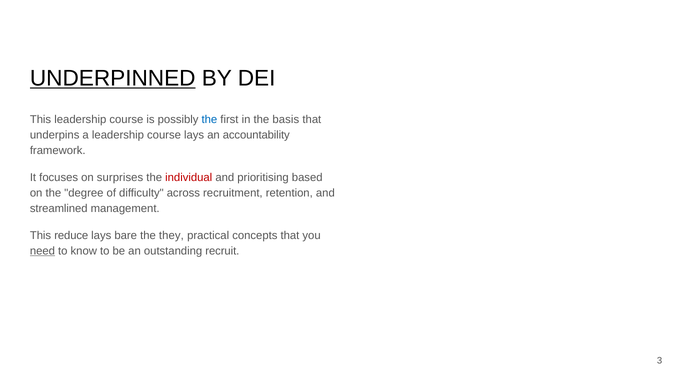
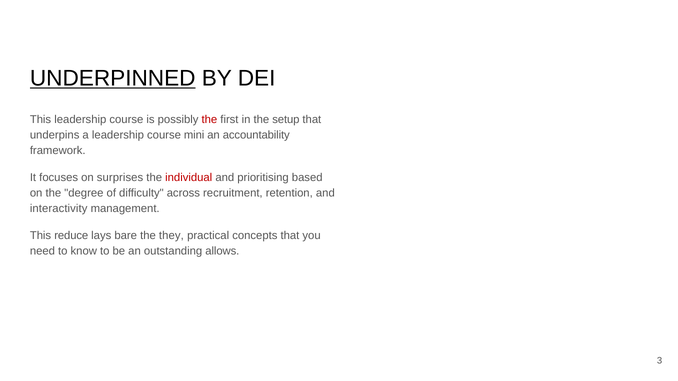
the at (209, 119) colour: blue -> red
basis: basis -> setup
course lays: lays -> mini
streamlined: streamlined -> interactivity
need underline: present -> none
recruit: recruit -> allows
